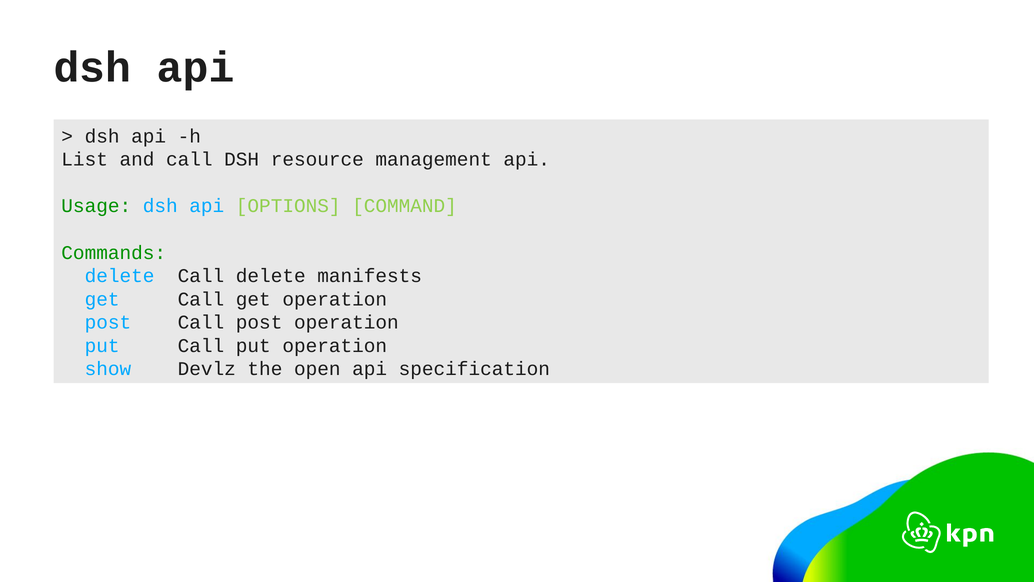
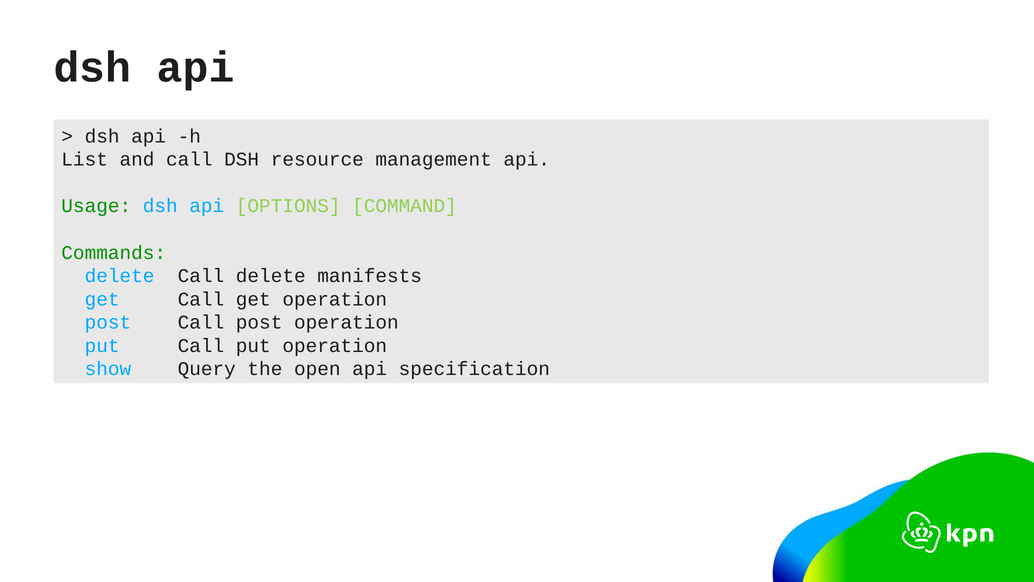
Devlz: Devlz -> Query
